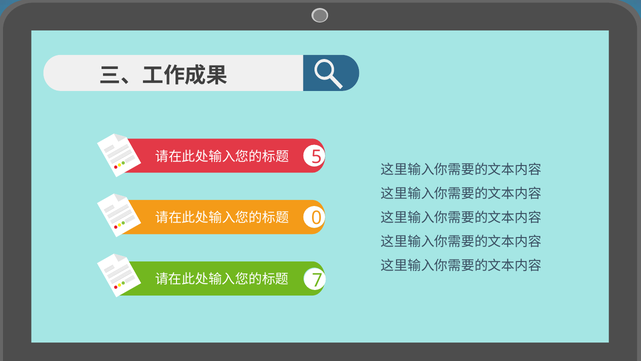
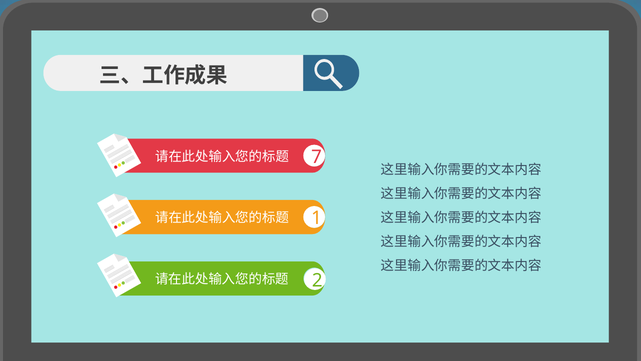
5: 5 -> 7
0: 0 -> 1
7: 7 -> 2
